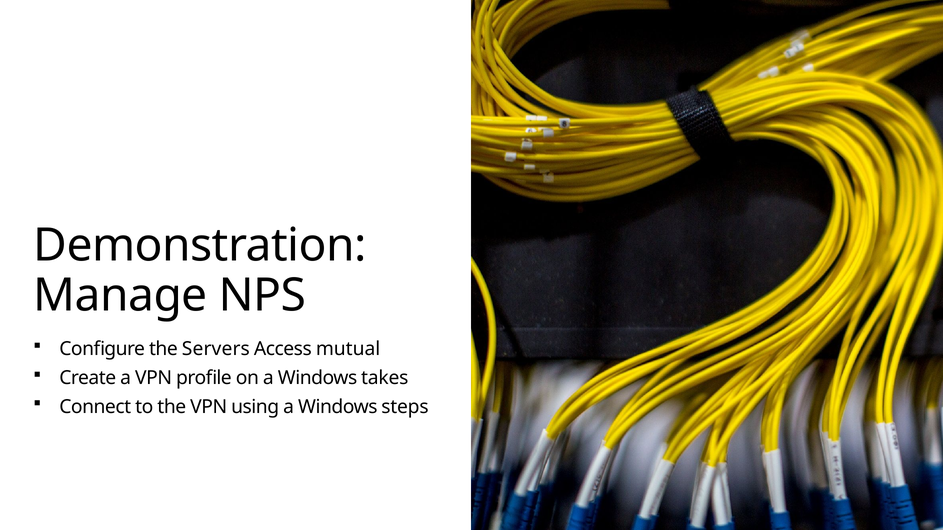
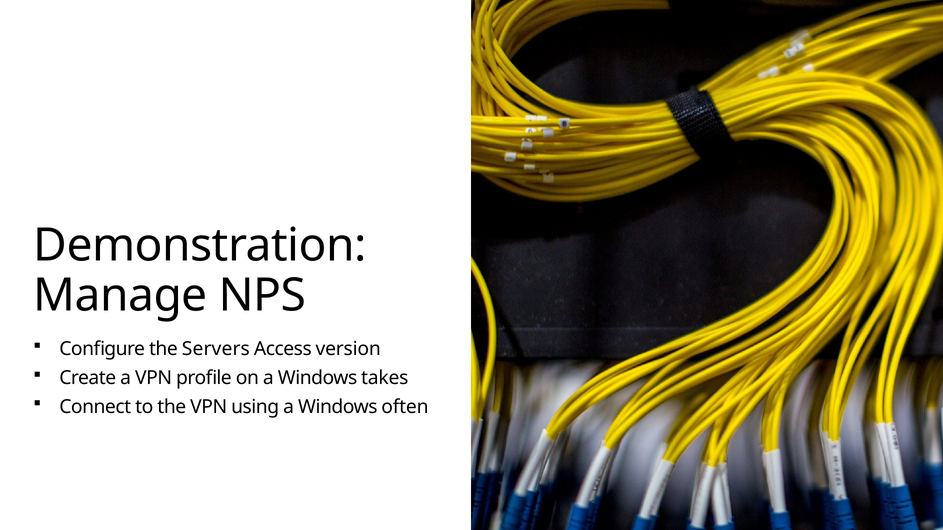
mutual: mutual -> version
steps: steps -> often
